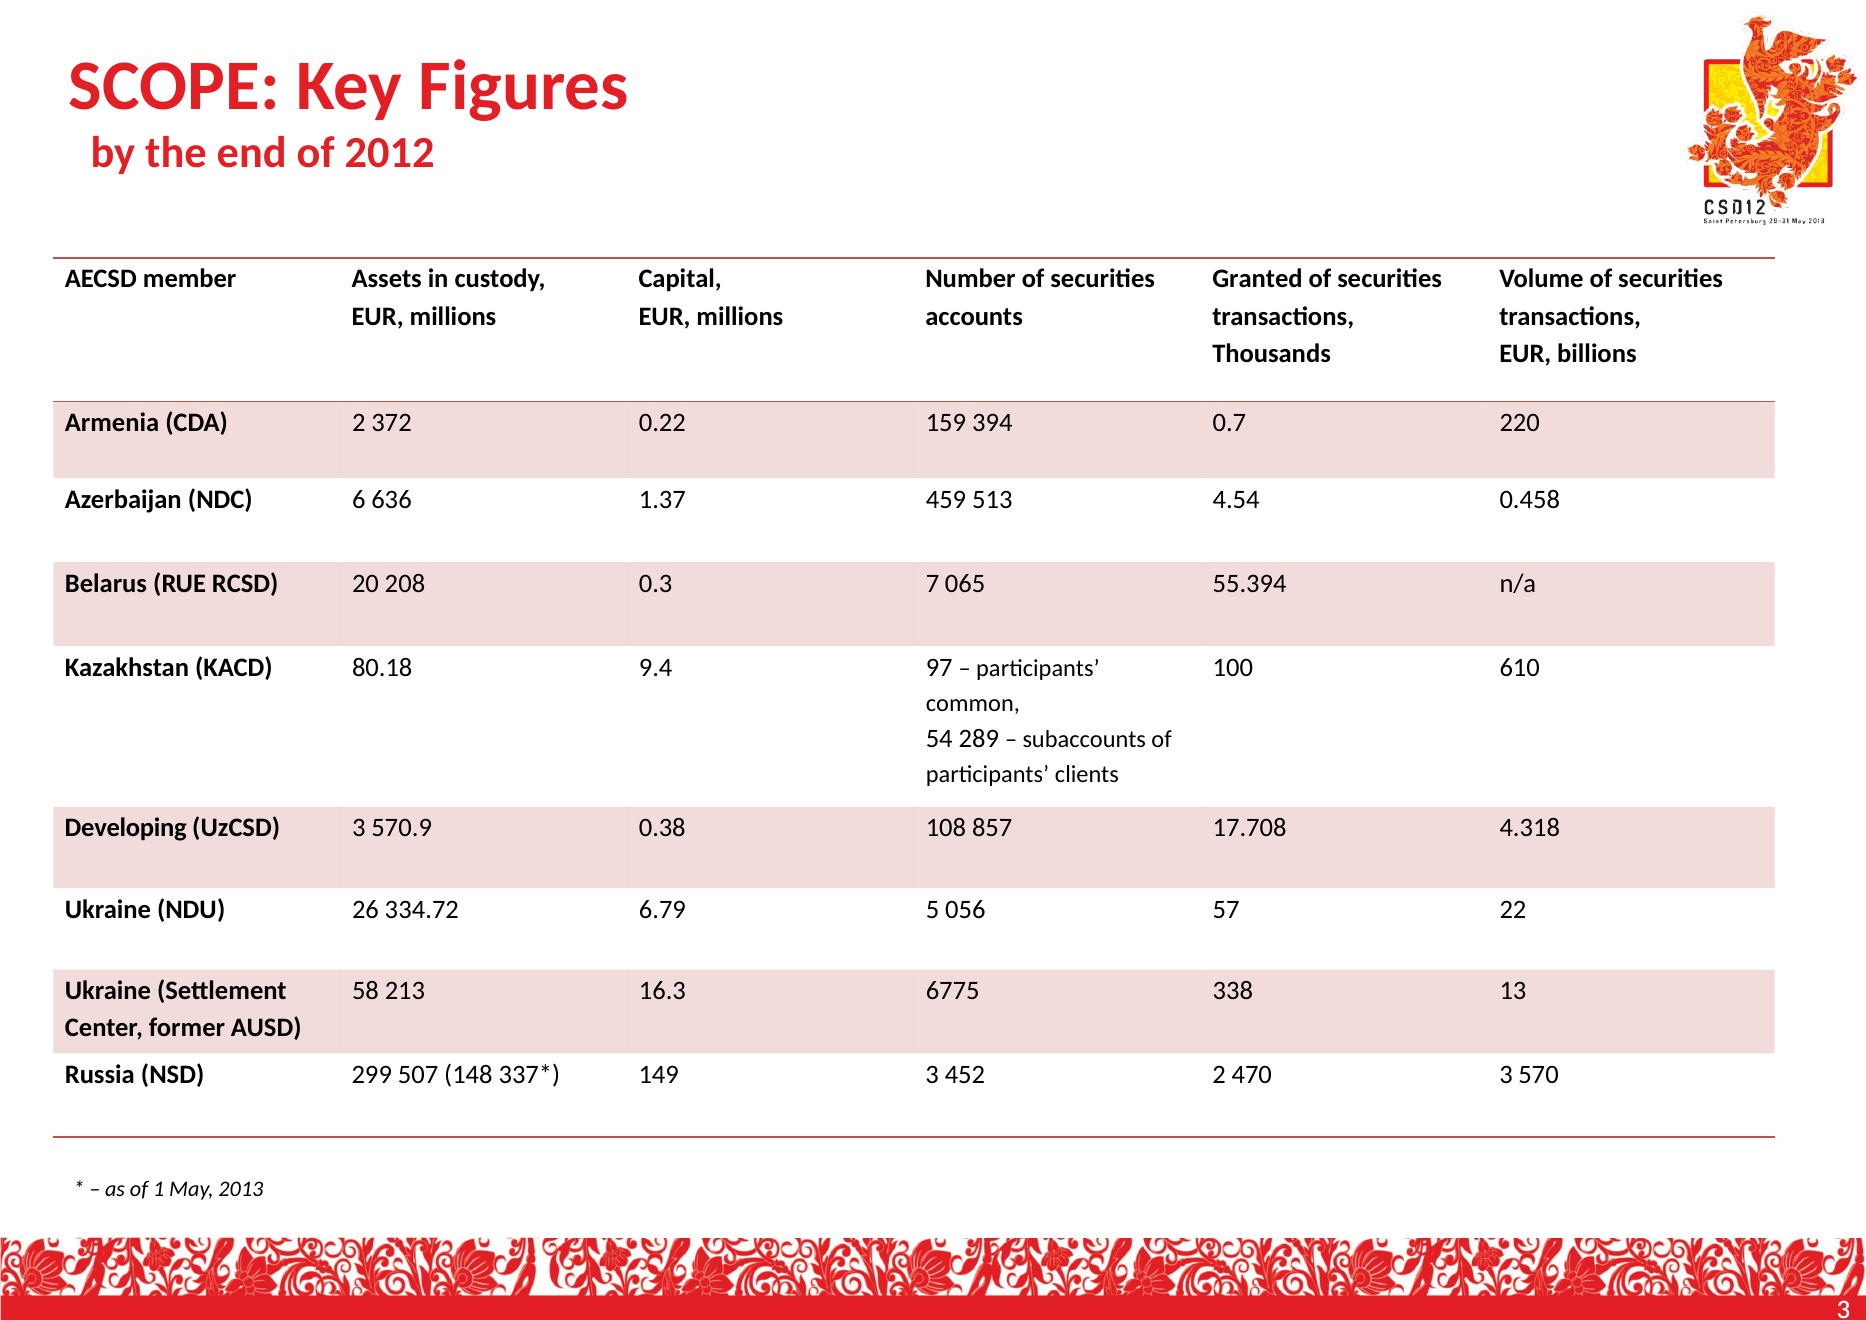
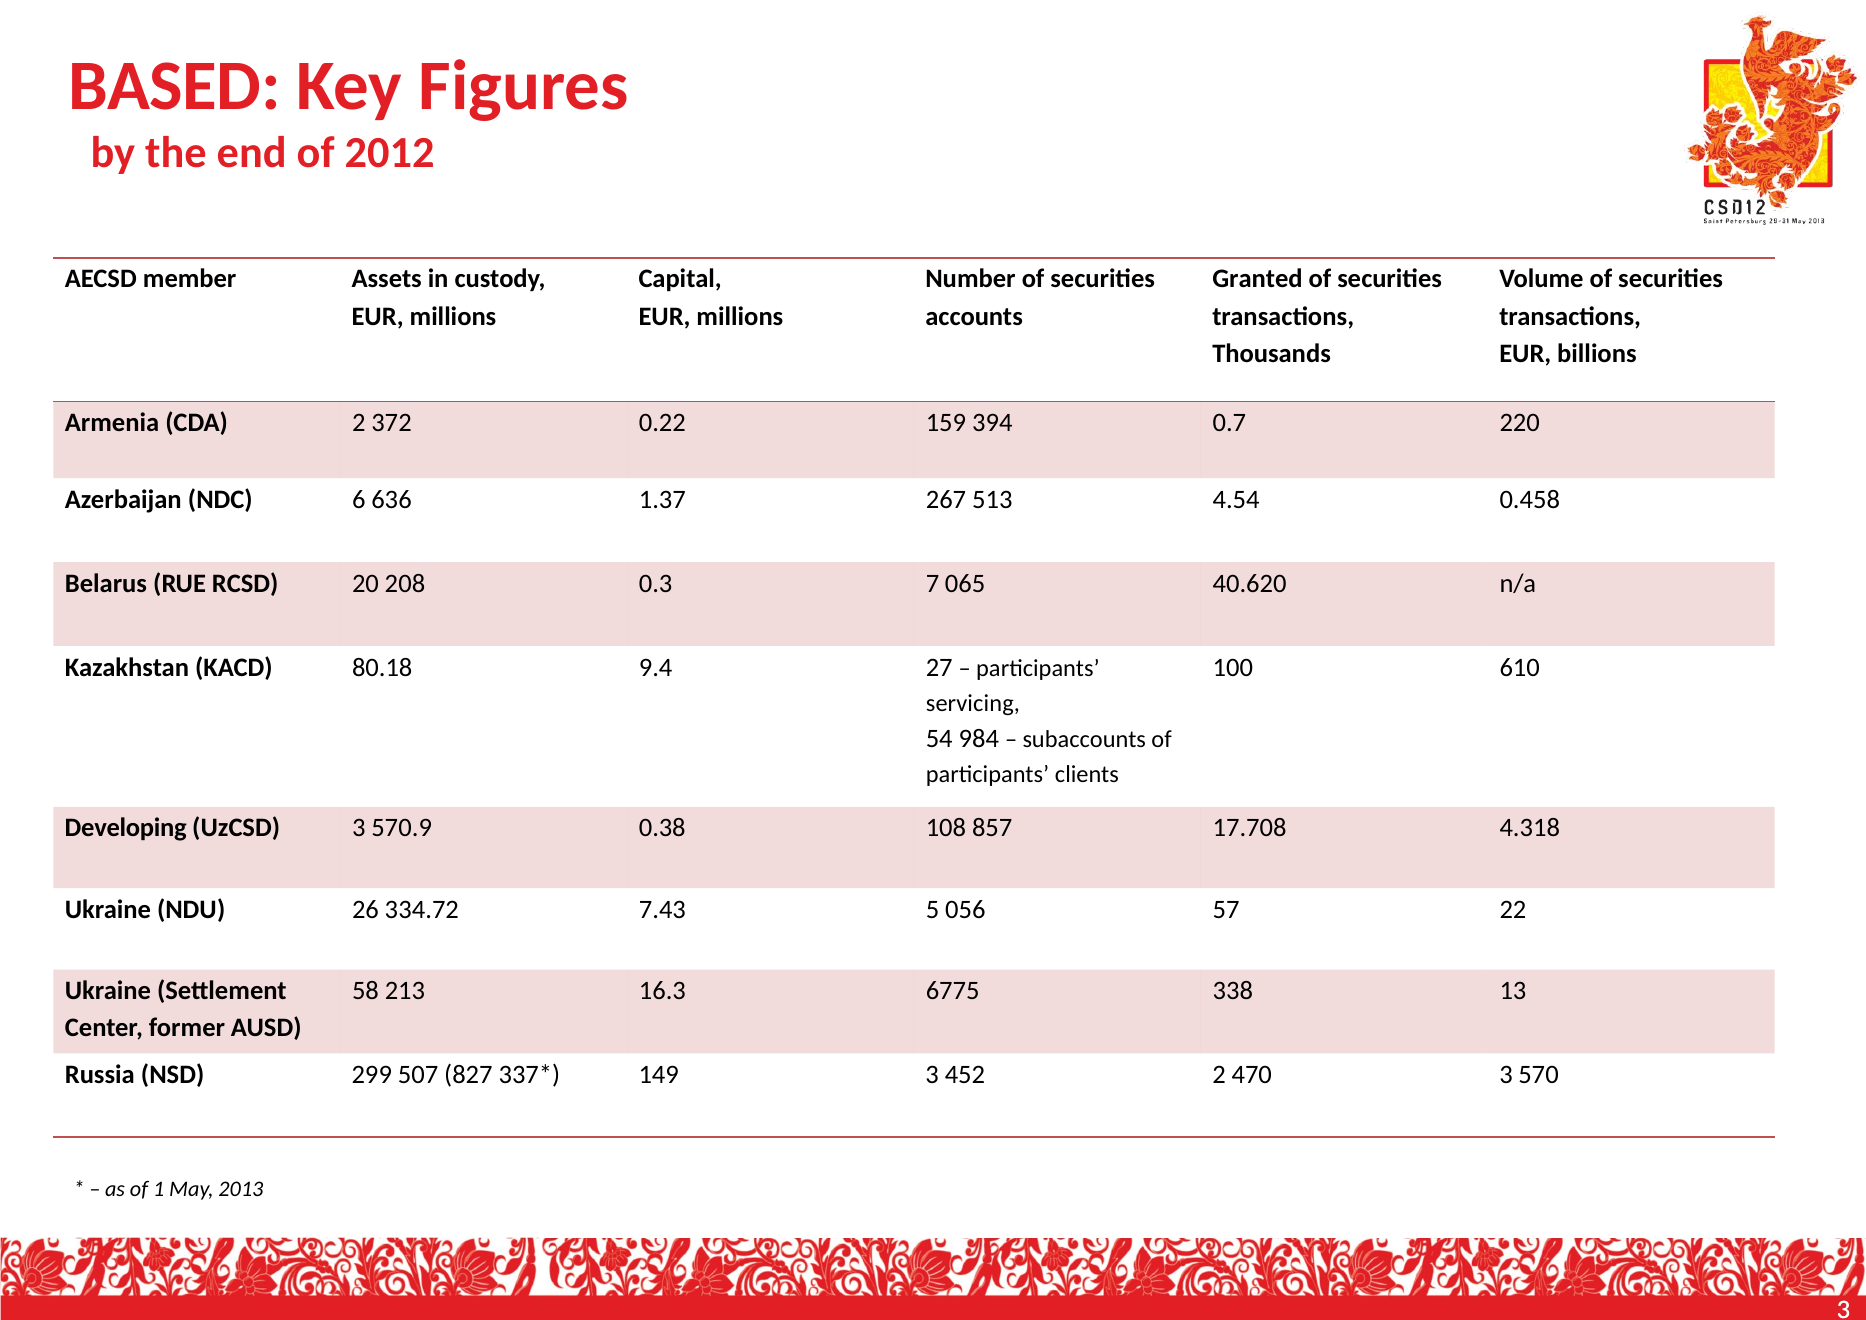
SCOPE: SCOPE -> BASED
459: 459 -> 267
55.394: 55.394 -> 40.620
97: 97 -> 27
common: common -> servicing
289: 289 -> 984
6.79: 6.79 -> 7.43
148: 148 -> 827
